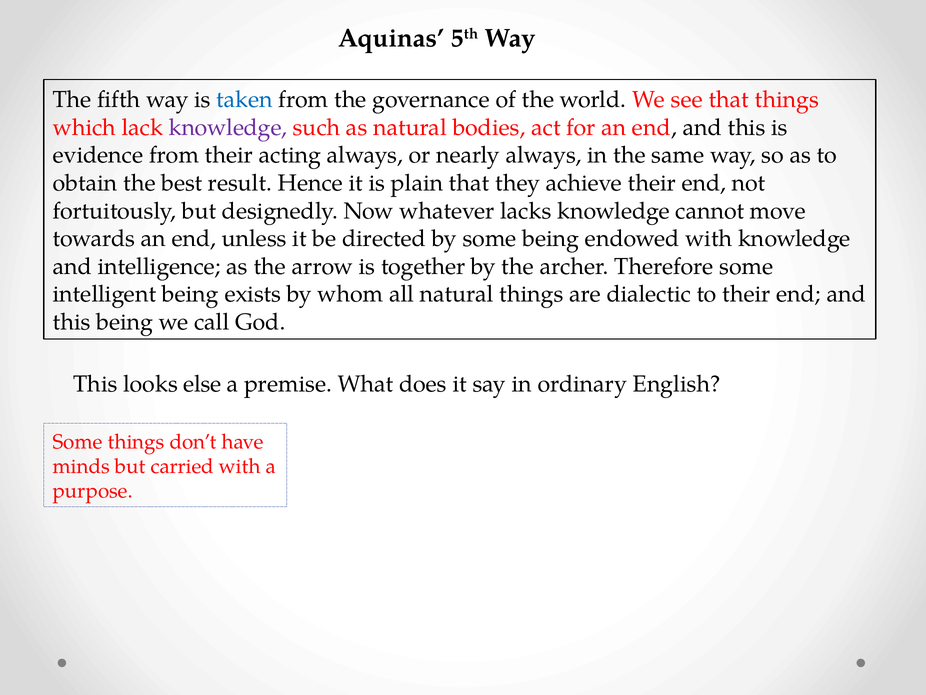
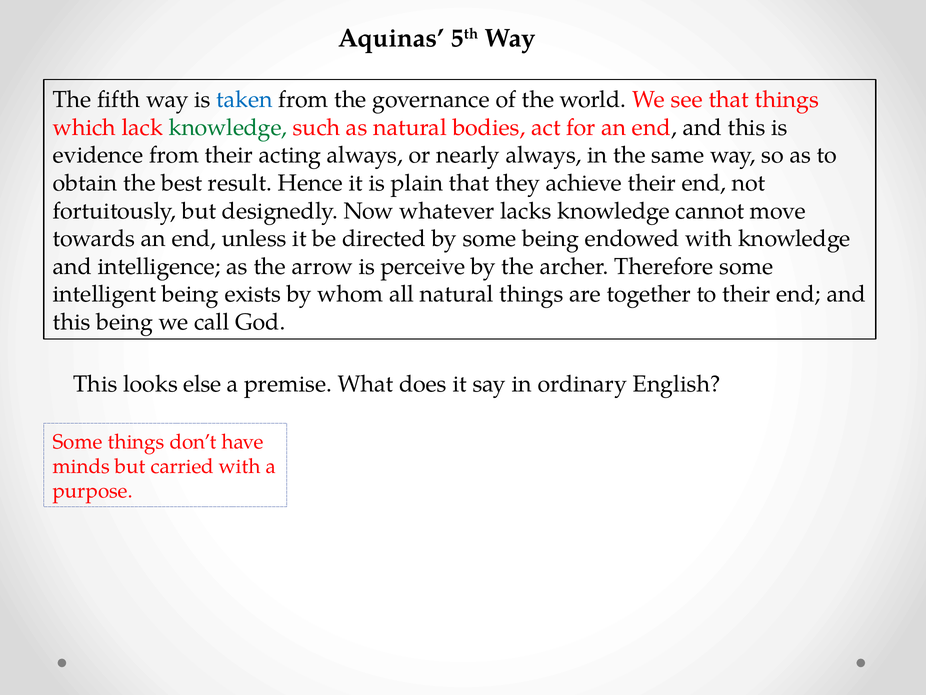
knowledge at (228, 127) colour: purple -> green
together: together -> perceive
dialectic: dialectic -> together
